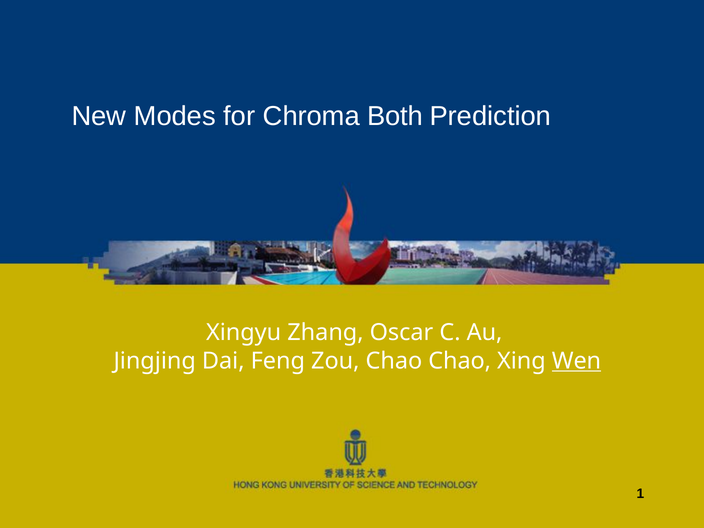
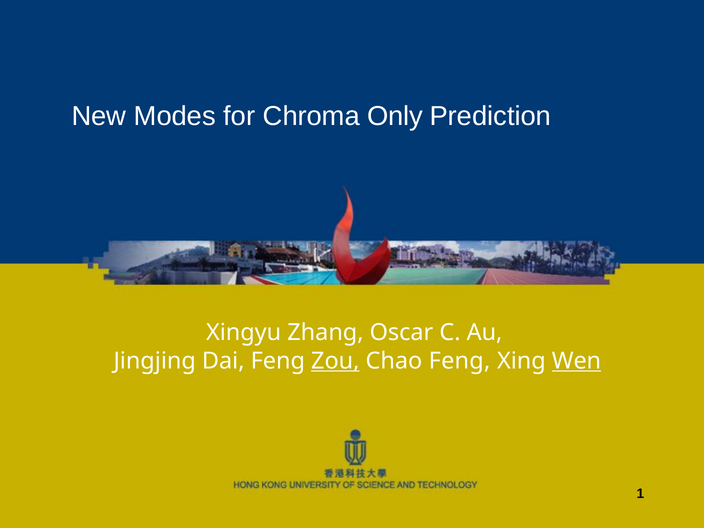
Both: Both -> Only
Zou underline: none -> present
Chao Chao: Chao -> Feng
